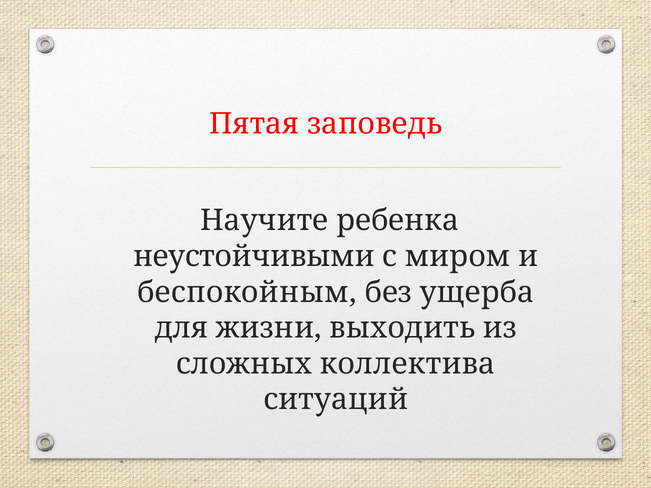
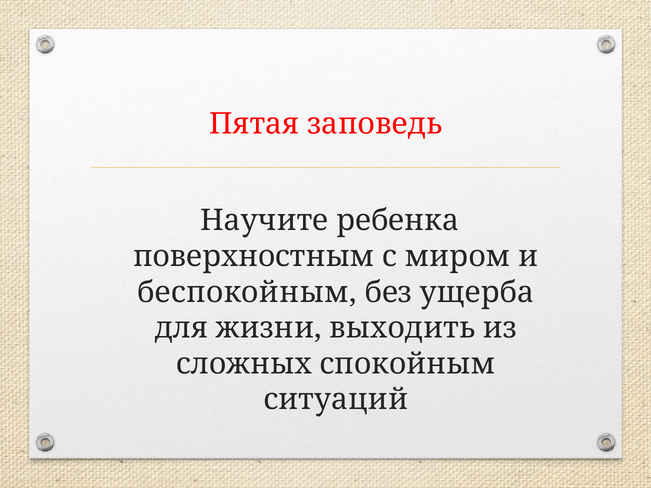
неустойчивыми: неустойчивыми -> поверхностным
коллектива: коллектива -> спокойным
